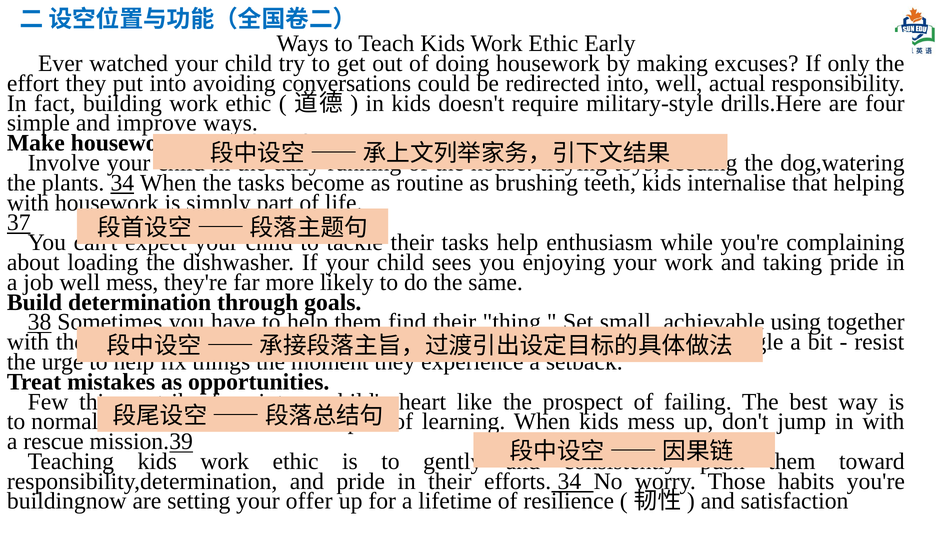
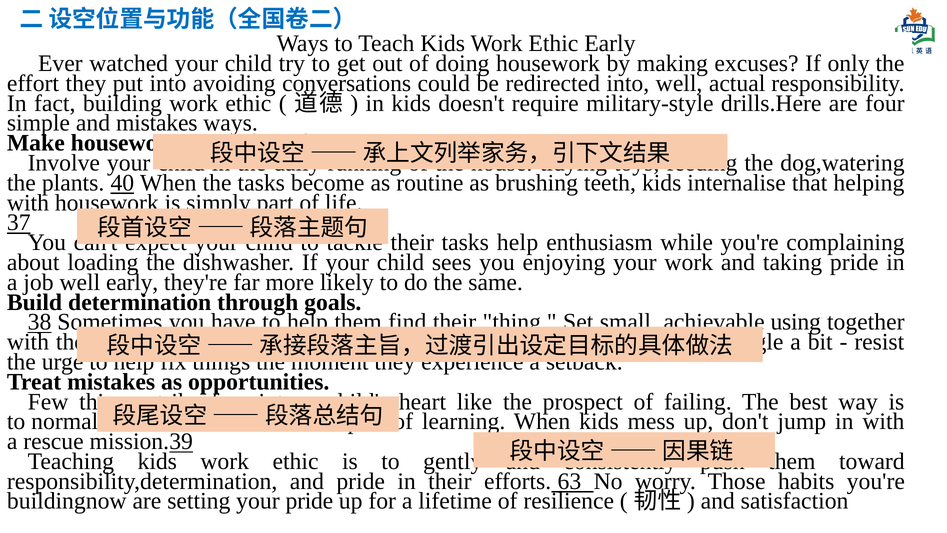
and improve: improve -> mistakes
plants 34: 34 -> 40
well mess: mess -> early
efforts 34: 34 -> 63
your offer: offer -> pride
